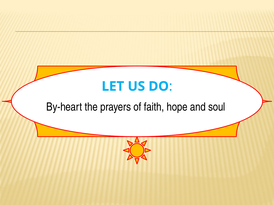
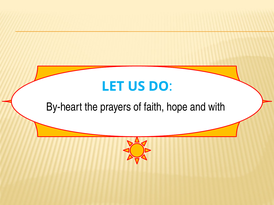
soul: soul -> with
